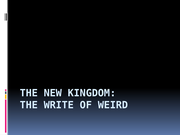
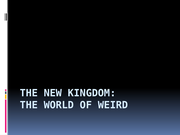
WRITE: WRITE -> WORLD
